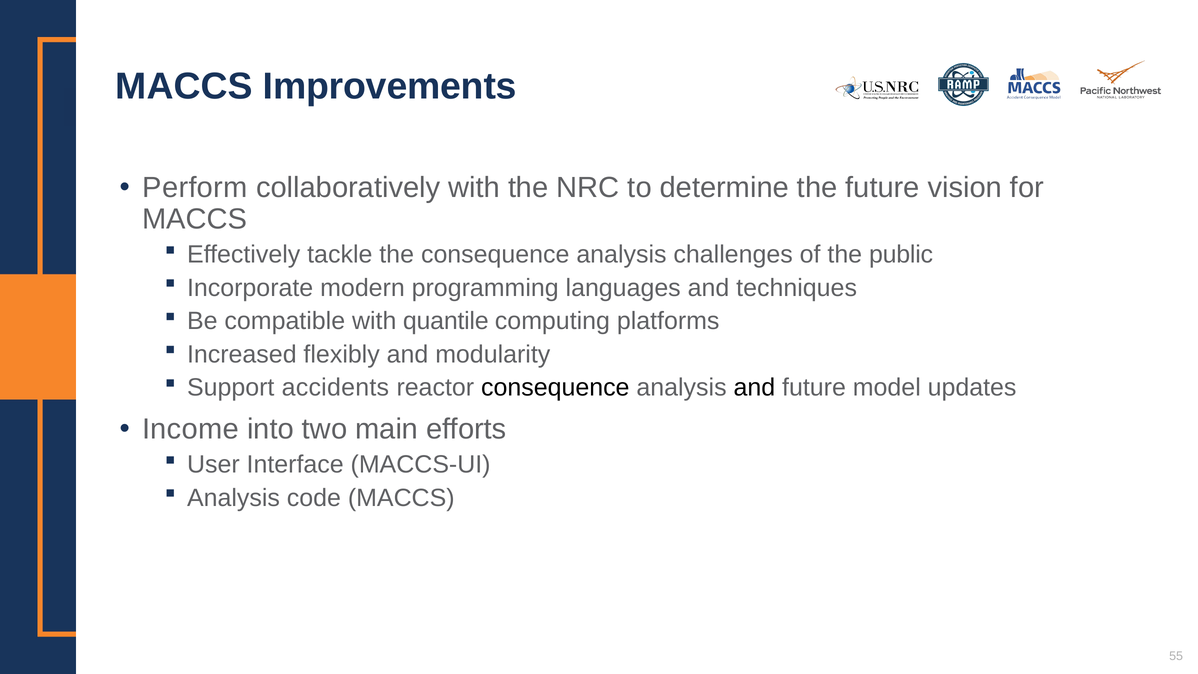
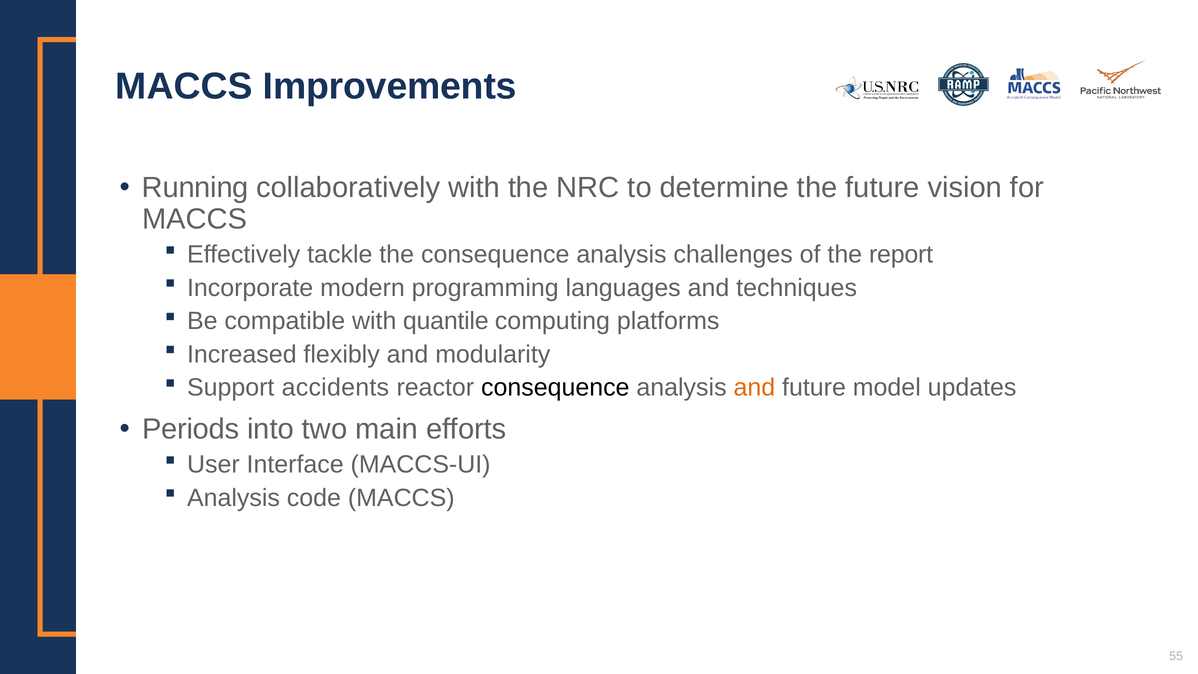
Perform: Perform -> Running
public: public -> report
and at (754, 387) colour: black -> orange
Income: Income -> Periods
